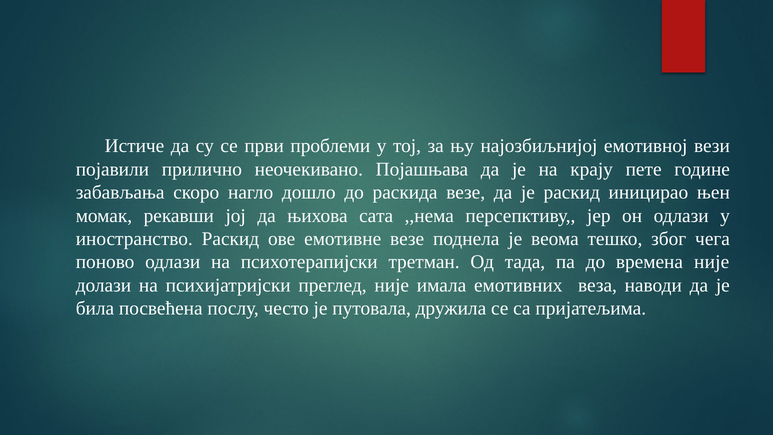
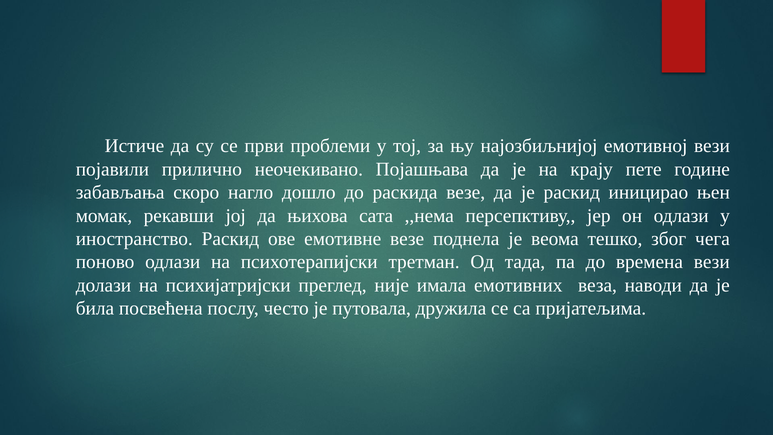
времена није: није -> вези
